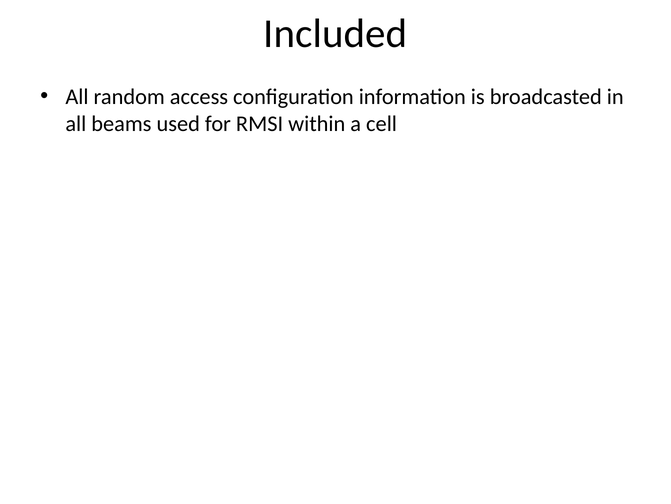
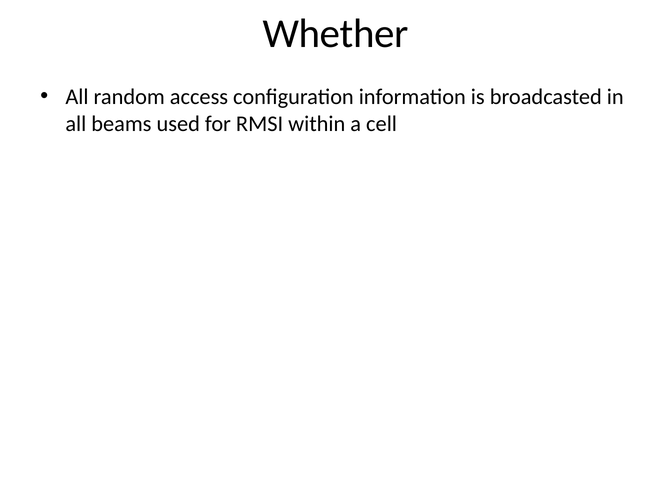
Included: Included -> Whether
